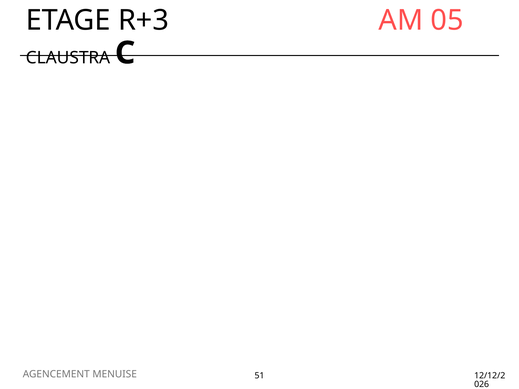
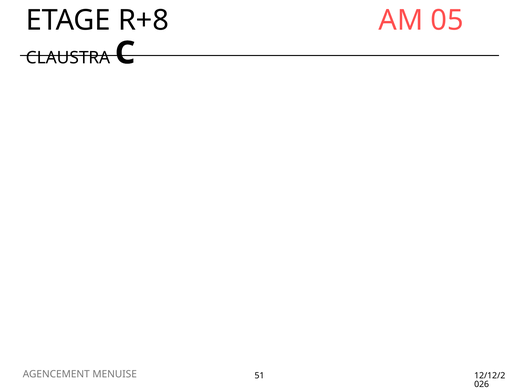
R+3: R+3 -> R+8
